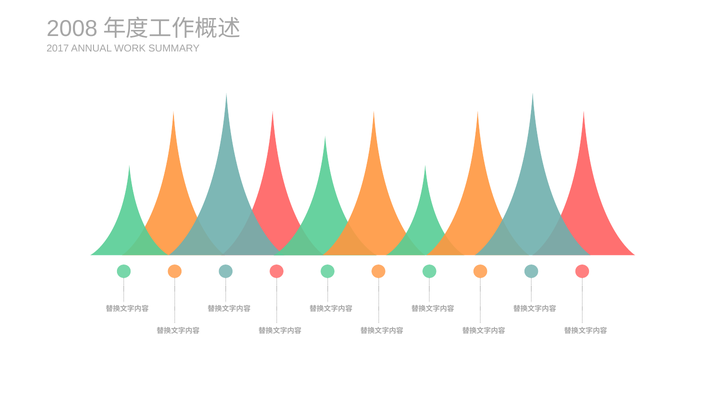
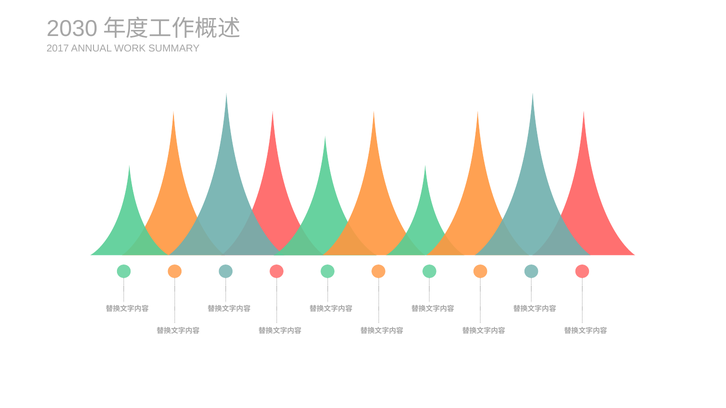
2008: 2008 -> 2030
